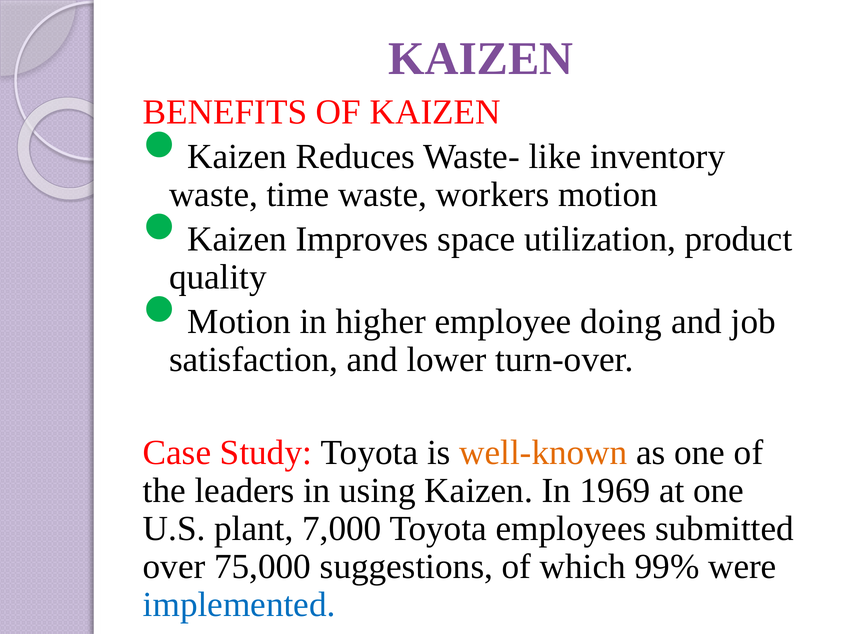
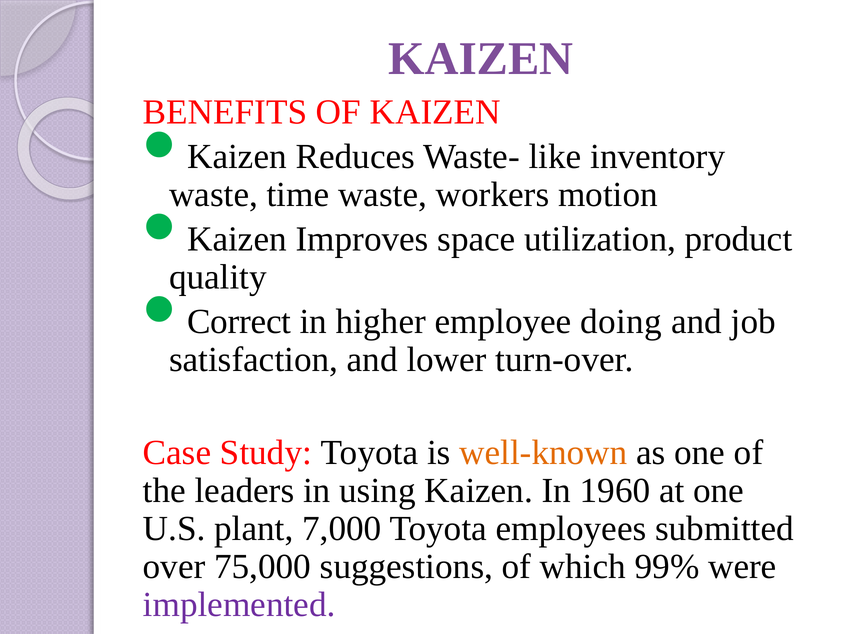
Motion at (239, 322): Motion -> Correct
1969: 1969 -> 1960
implemented colour: blue -> purple
